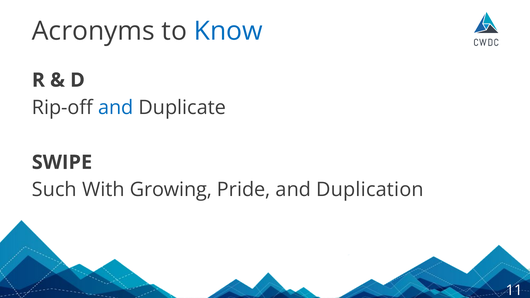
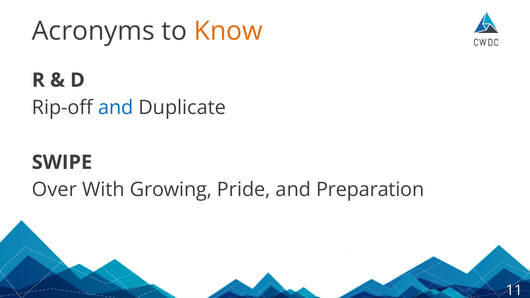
Know colour: blue -> orange
Such: Such -> Over
Duplication: Duplication -> Preparation
